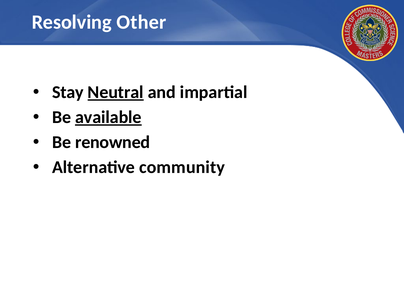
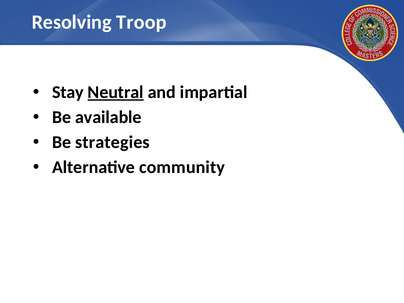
Other: Other -> Troop
available underline: present -> none
renowned: renowned -> strategies
